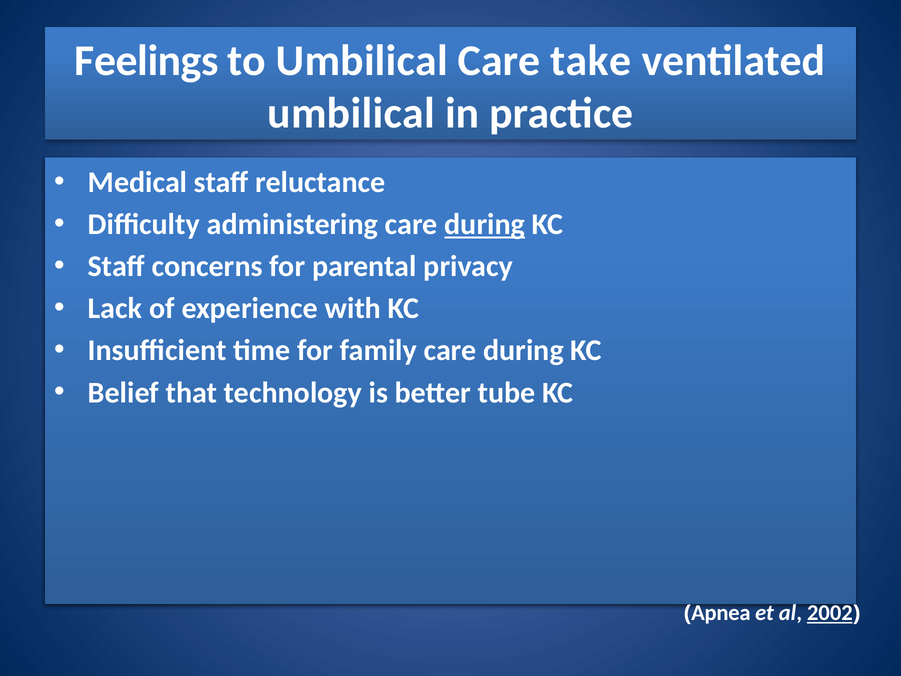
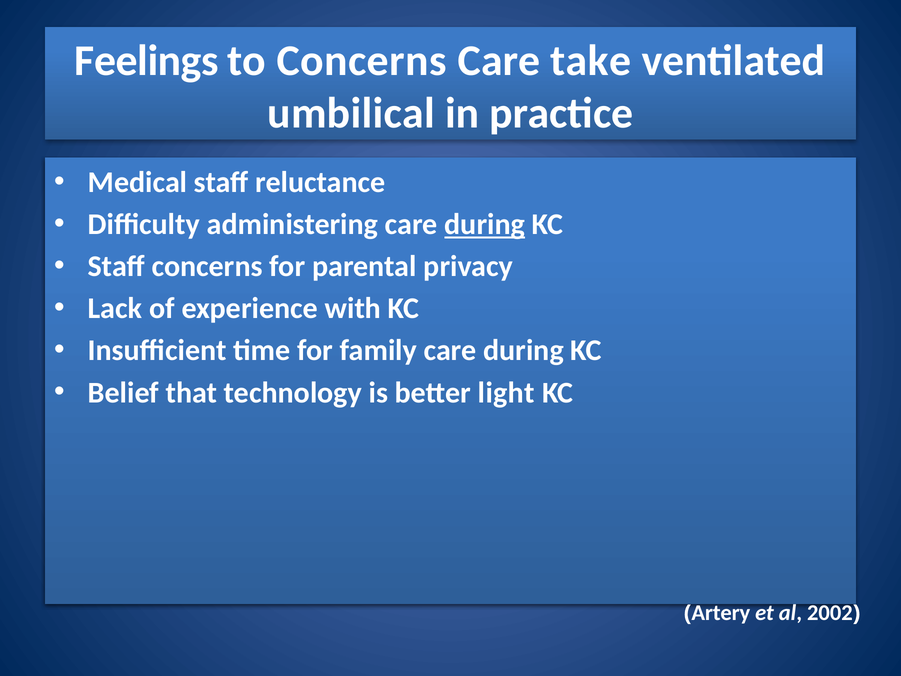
to Umbilical: Umbilical -> Concerns
tube: tube -> light
Apnea: Apnea -> Artery
2002 underline: present -> none
